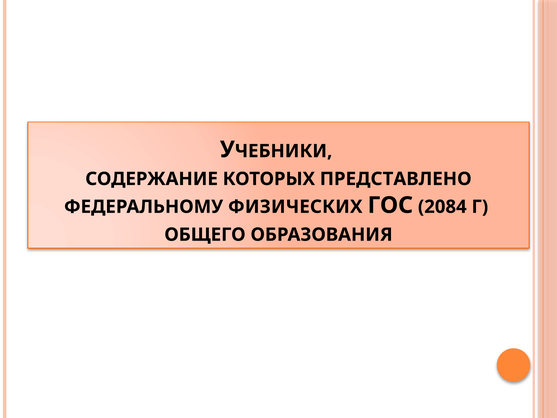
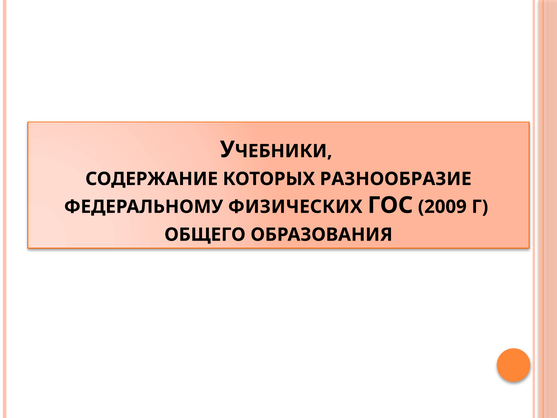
ПРЕДСТАВЛЕНО: ПРЕДСТАВЛЕНО -> РАЗНООБРАЗИЕ
2084: 2084 -> 2009
